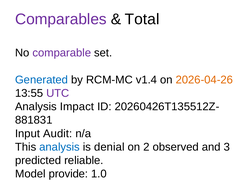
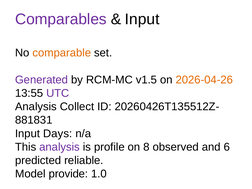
Total at (142, 19): Total -> Input
comparable colour: purple -> orange
Generated colour: blue -> purple
v1.4: v1.4 -> v1.5
Impact: Impact -> Collect
Audit: Audit -> Days
analysis at (60, 147) colour: blue -> purple
denial: denial -> profile
2: 2 -> 8
3: 3 -> 6
